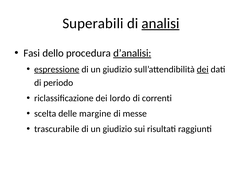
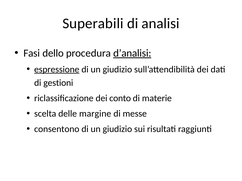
analisi underline: present -> none
dei at (203, 70) underline: present -> none
periodo: periodo -> gestioni
lordo: lordo -> conto
correnti: correnti -> materie
trascurabile: trascurabile -> consentono
